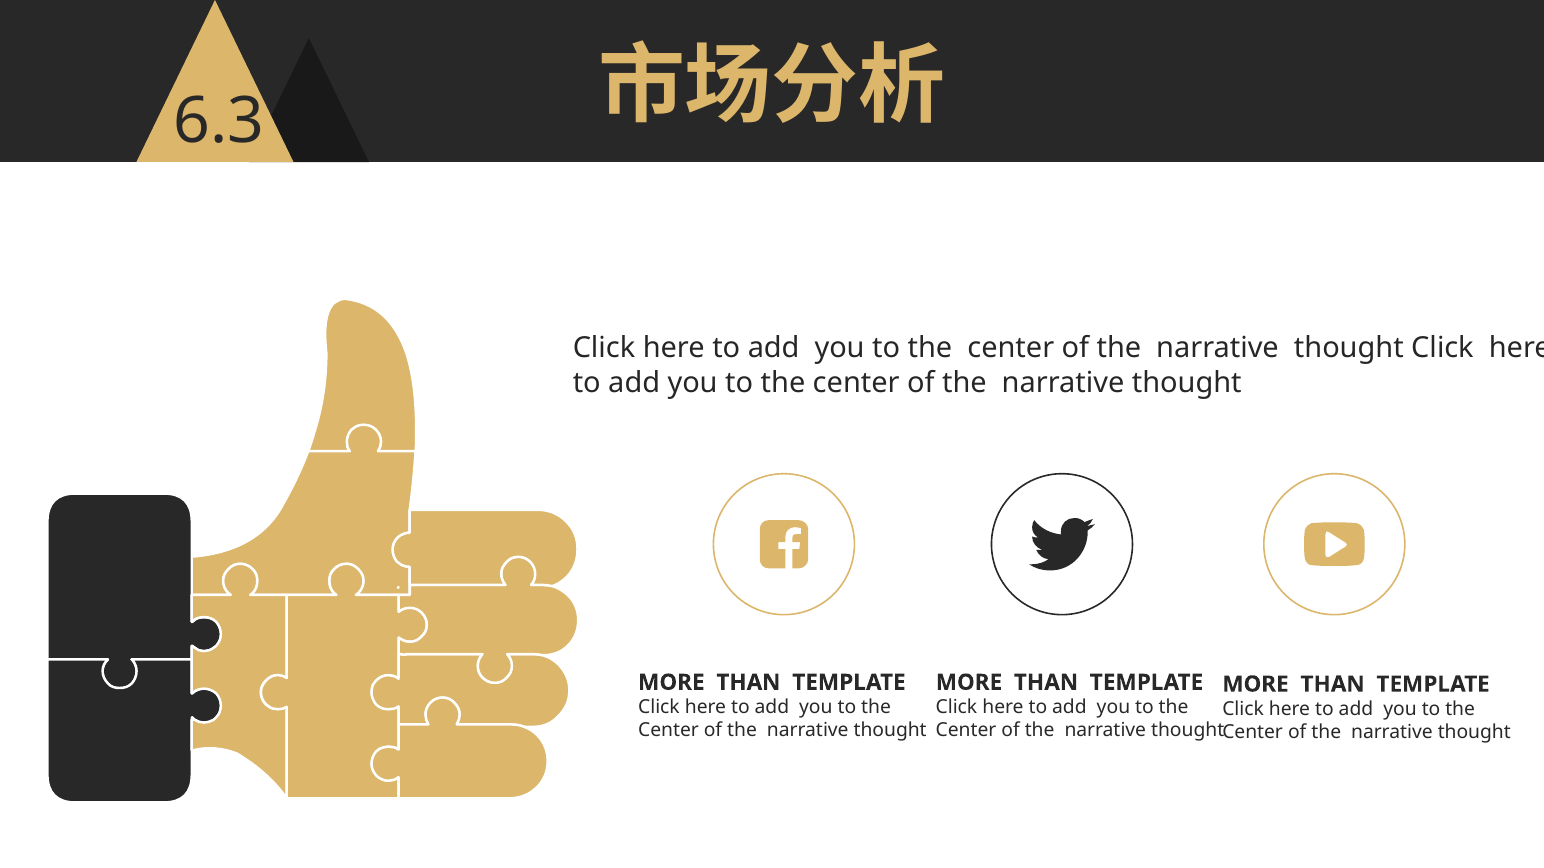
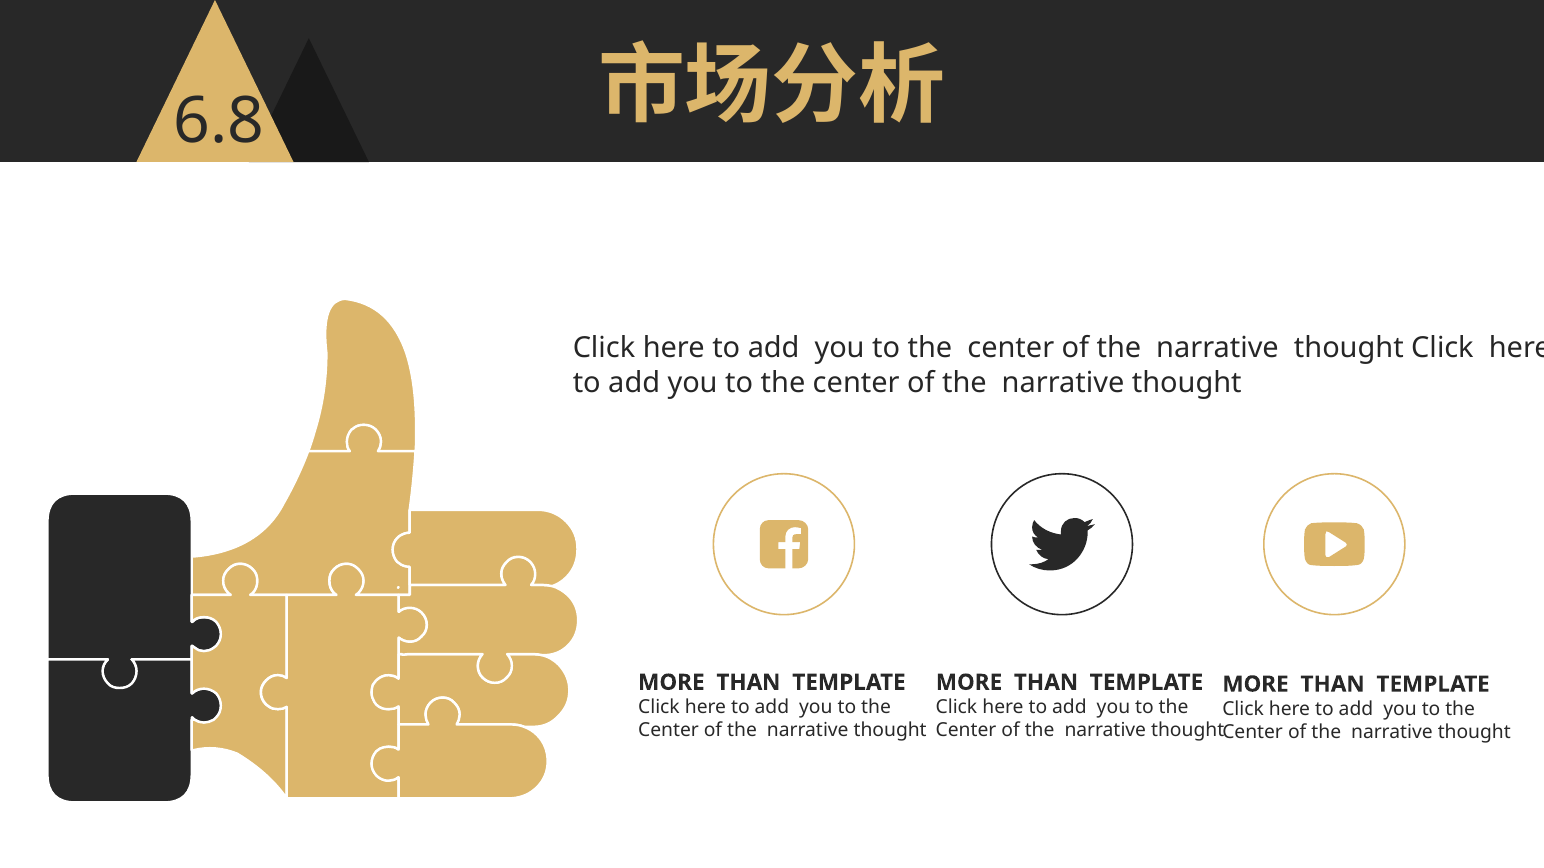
6.3: 6.3 -> 6.8
